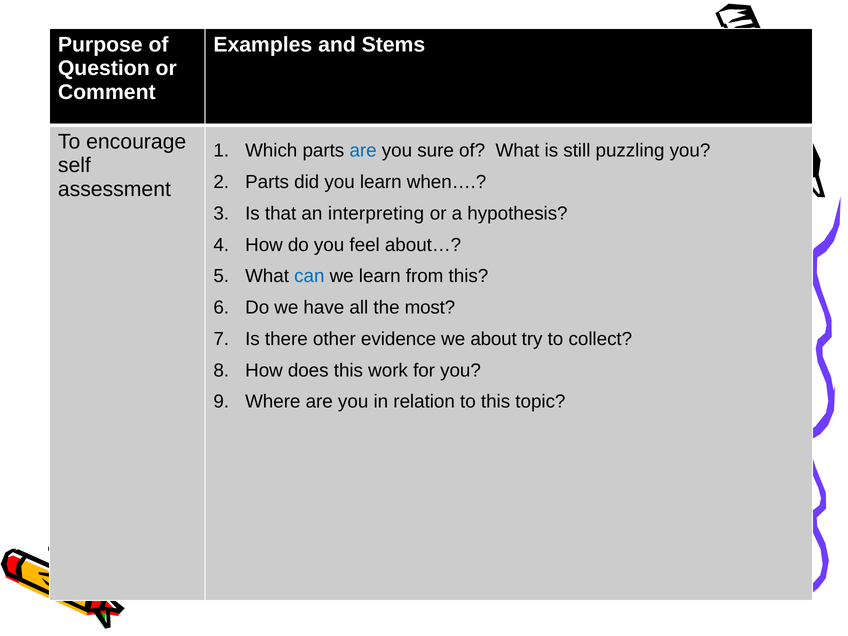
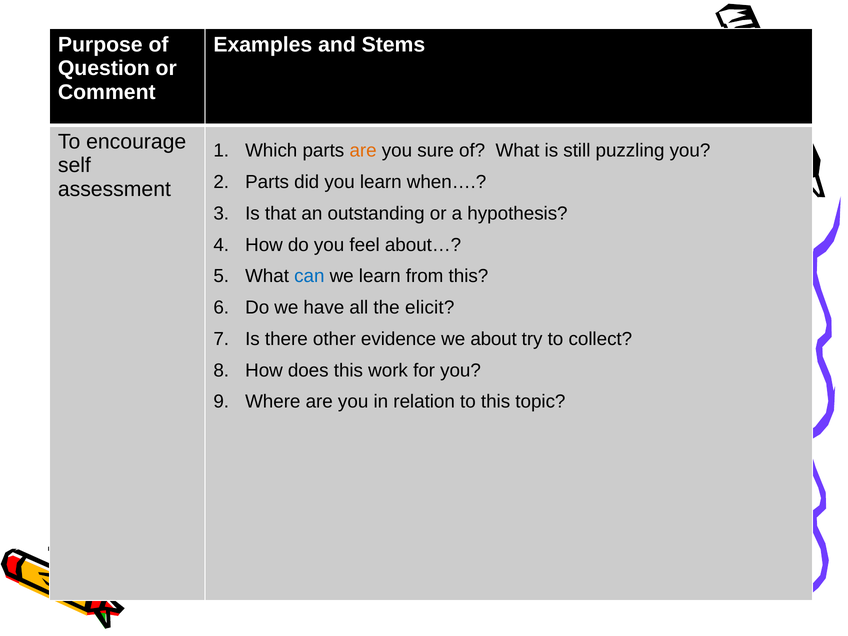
are at (363, 151) colour: blue -> orange
interpreting: interpreting -> outstanding
most: most -> elicit
